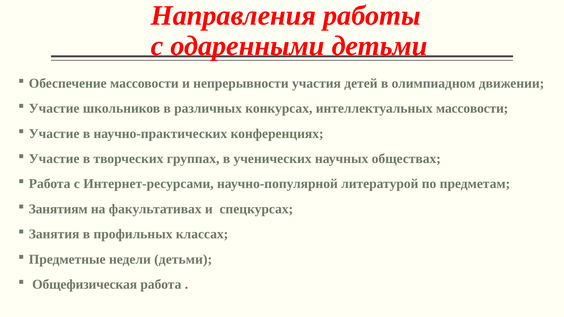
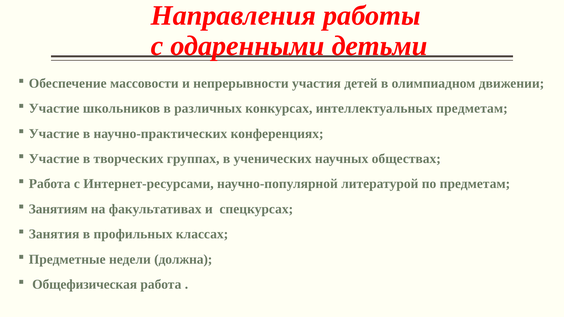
интеллектуальных массовости: массовости -> предметам
недели детьми: детьми -> должна
